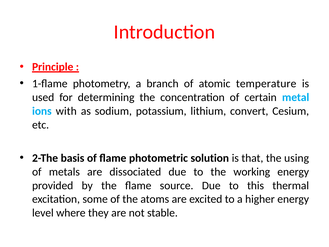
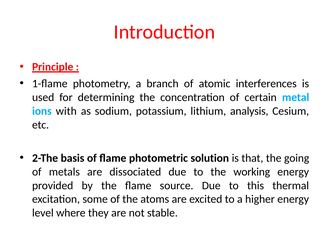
temperature: temperature -> interferences
convert: convert -> analysis
using: using -> going
